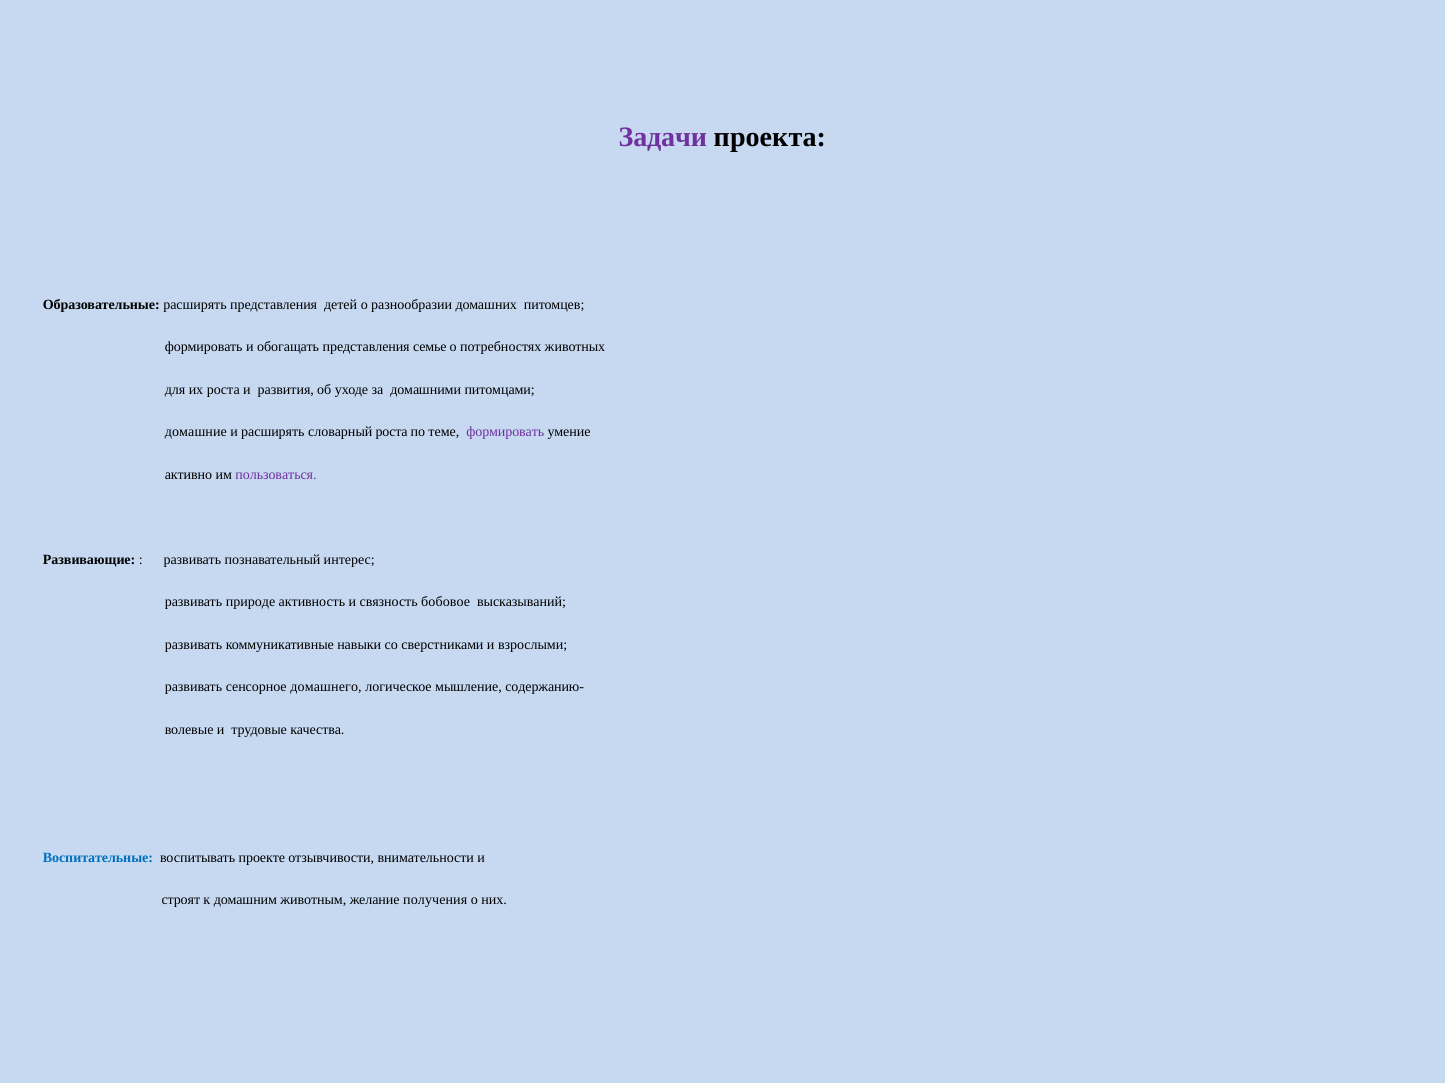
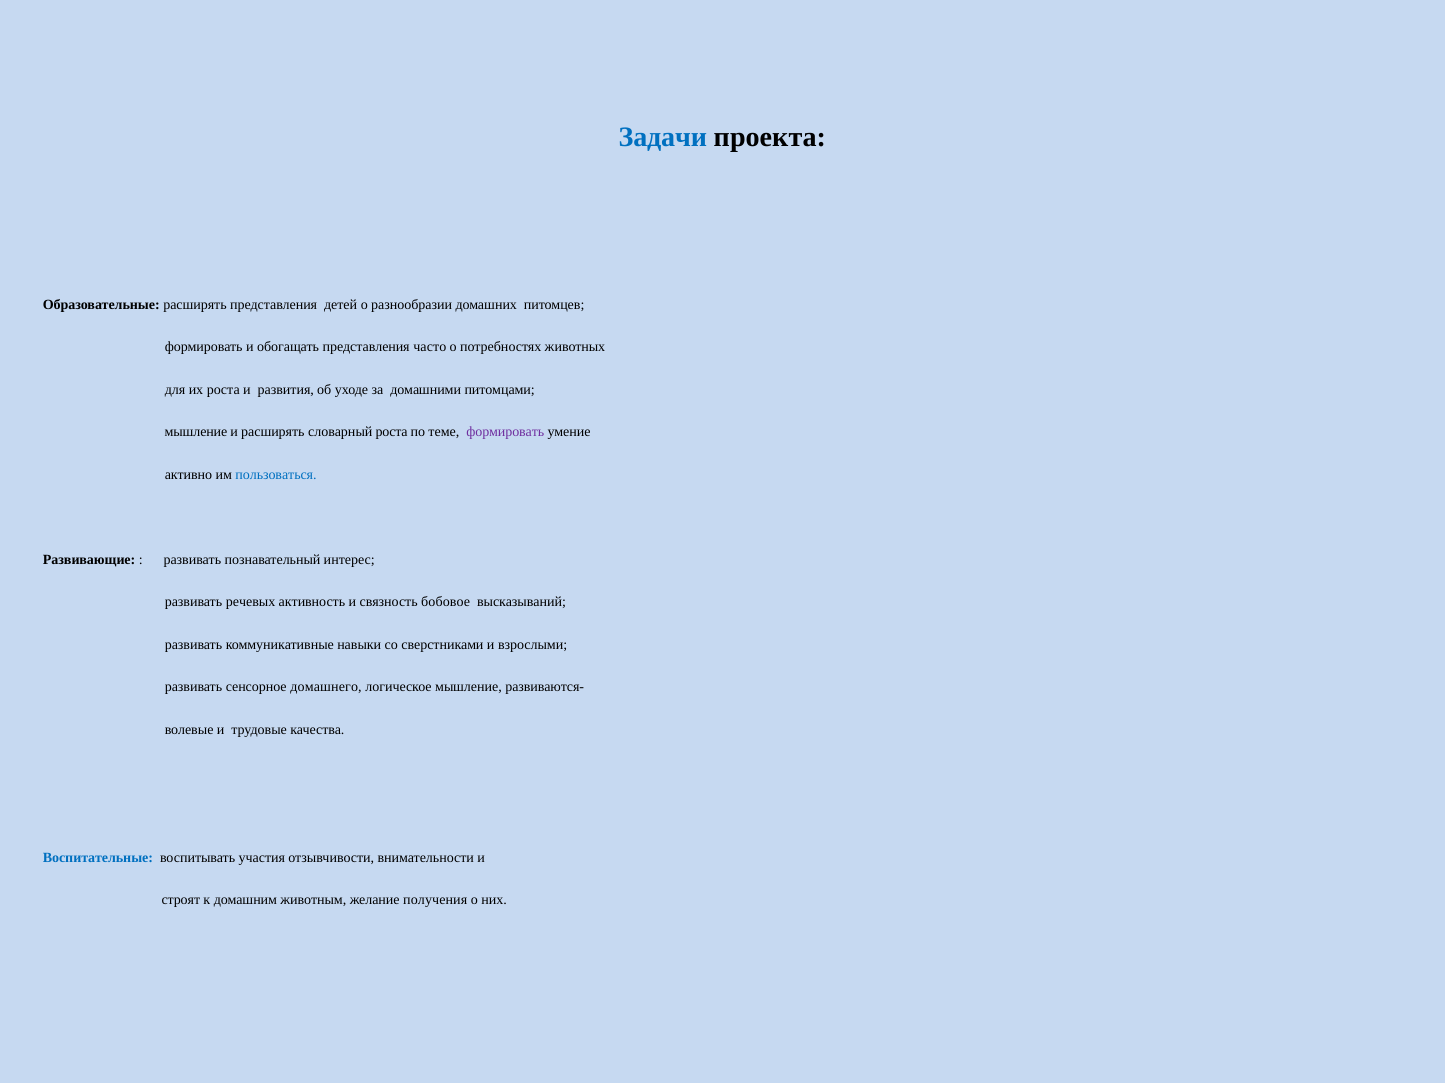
Задачи colour: purple -> blue
семье: семье -> часто
домашние at (196, 433): домашние -> мышление
пользоваться colour: purple -> blue
природе: природе -> речевых
содержанию-: содержанию- -> развиваются-
проекте: проекте -> участия
